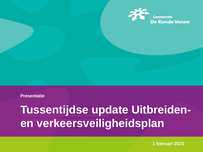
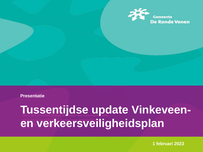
Uitbreiden-: Uitbreiden- -> Vinkeveen-
